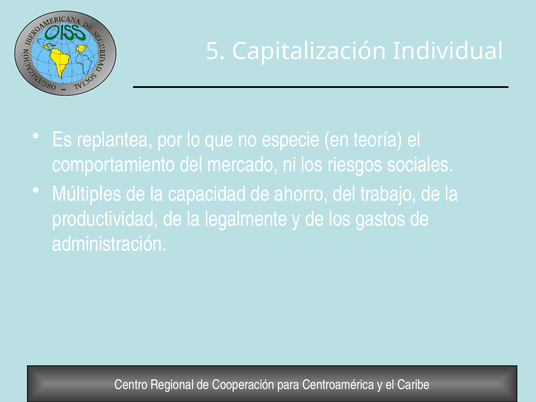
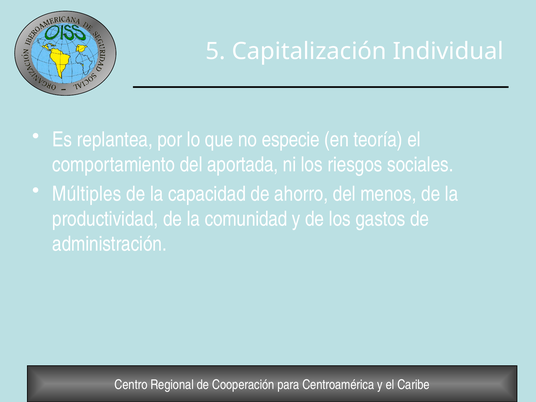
mercado: mercado -> aportada
trabajo: trabajo -> menos
legalmente: legalmente -> comunidad
